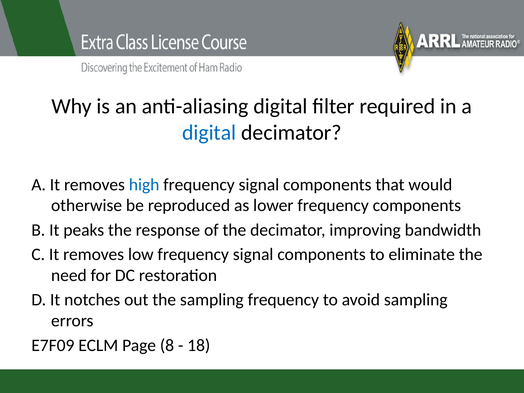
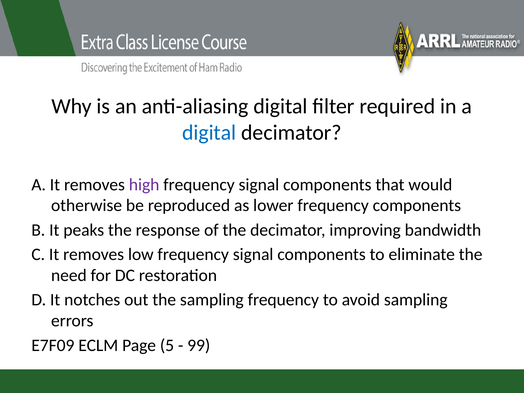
high colour: blue -> purple
8: 8 -> 5
18: 18 -> 99
